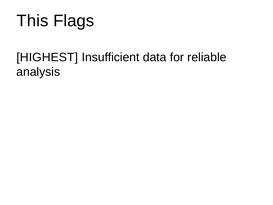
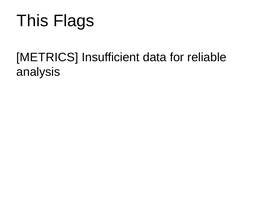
HIGHEST: HIGHEST -> METRICS
